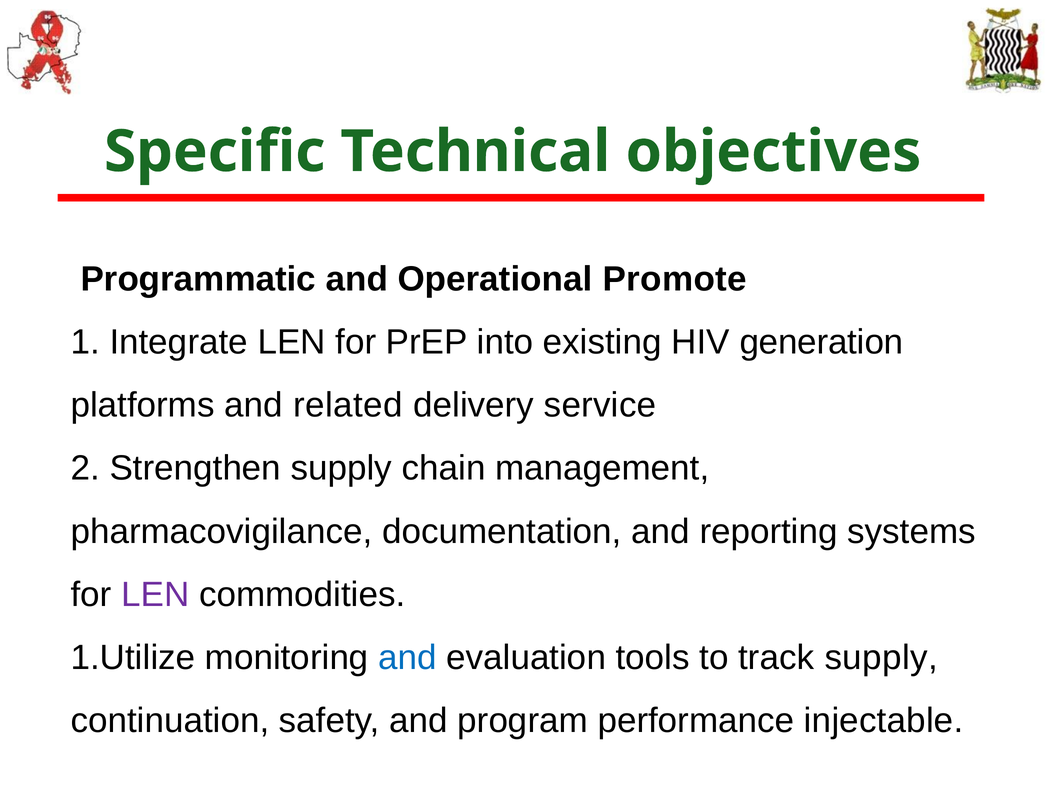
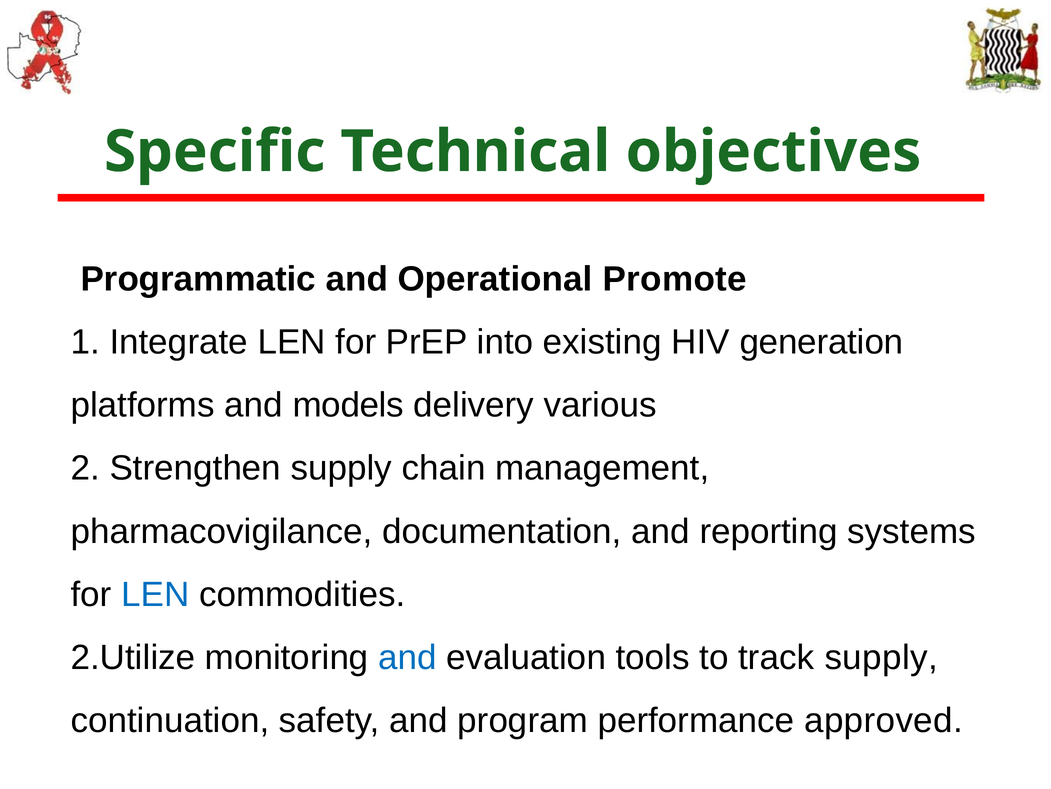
related: related -> models
service: service -> various
LEN at (155, 594) colour: purple -> blue
1.Utilize: 1.Utilize -> 2.Utilize
injectable: injectable -> approved
